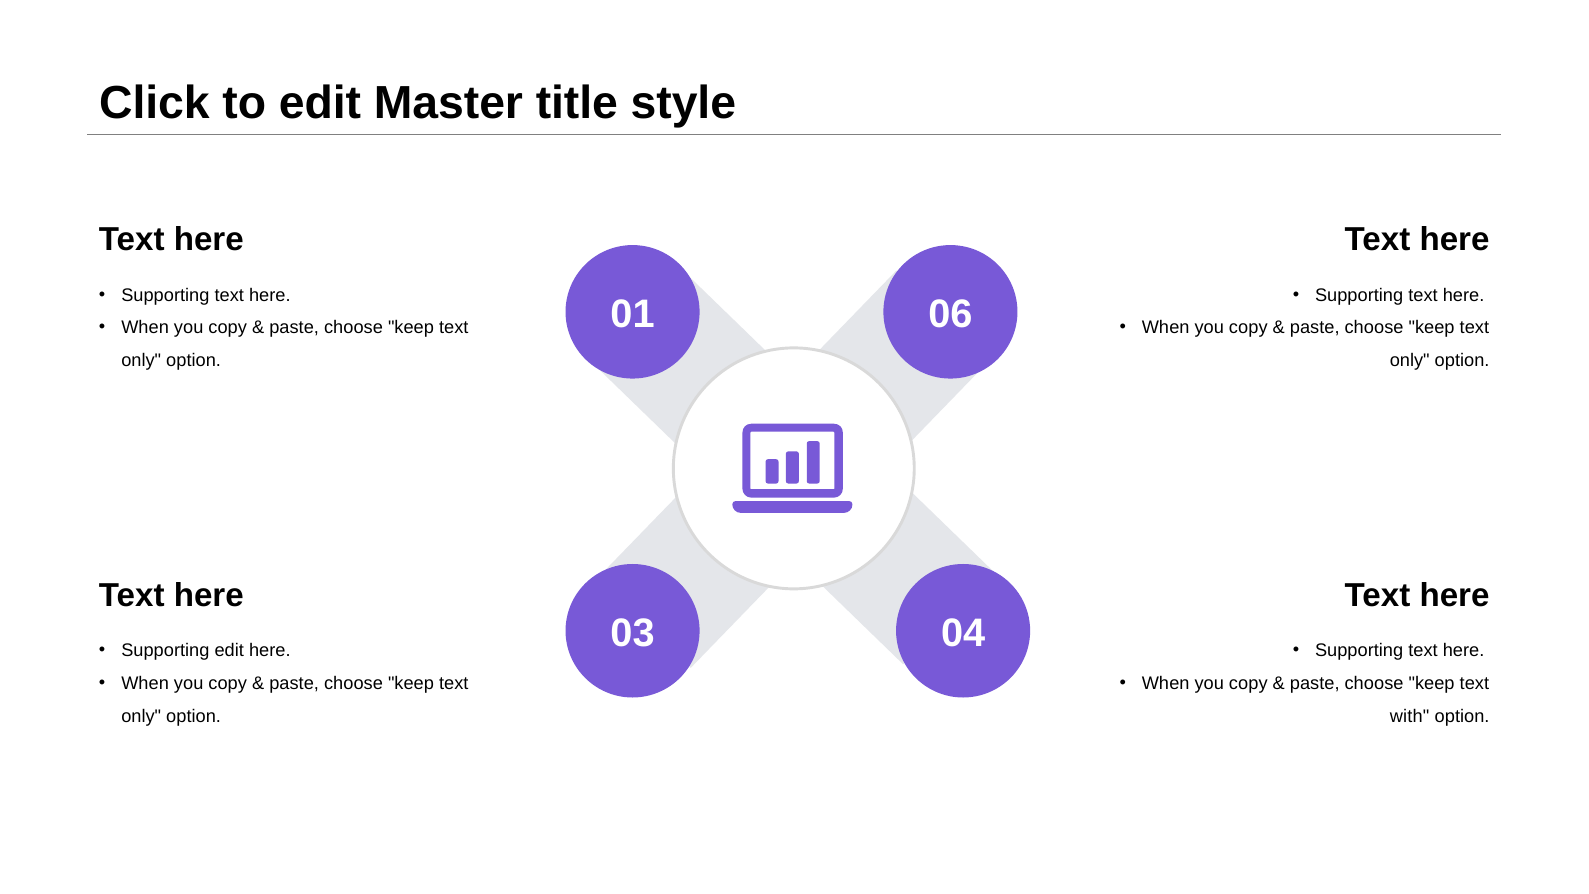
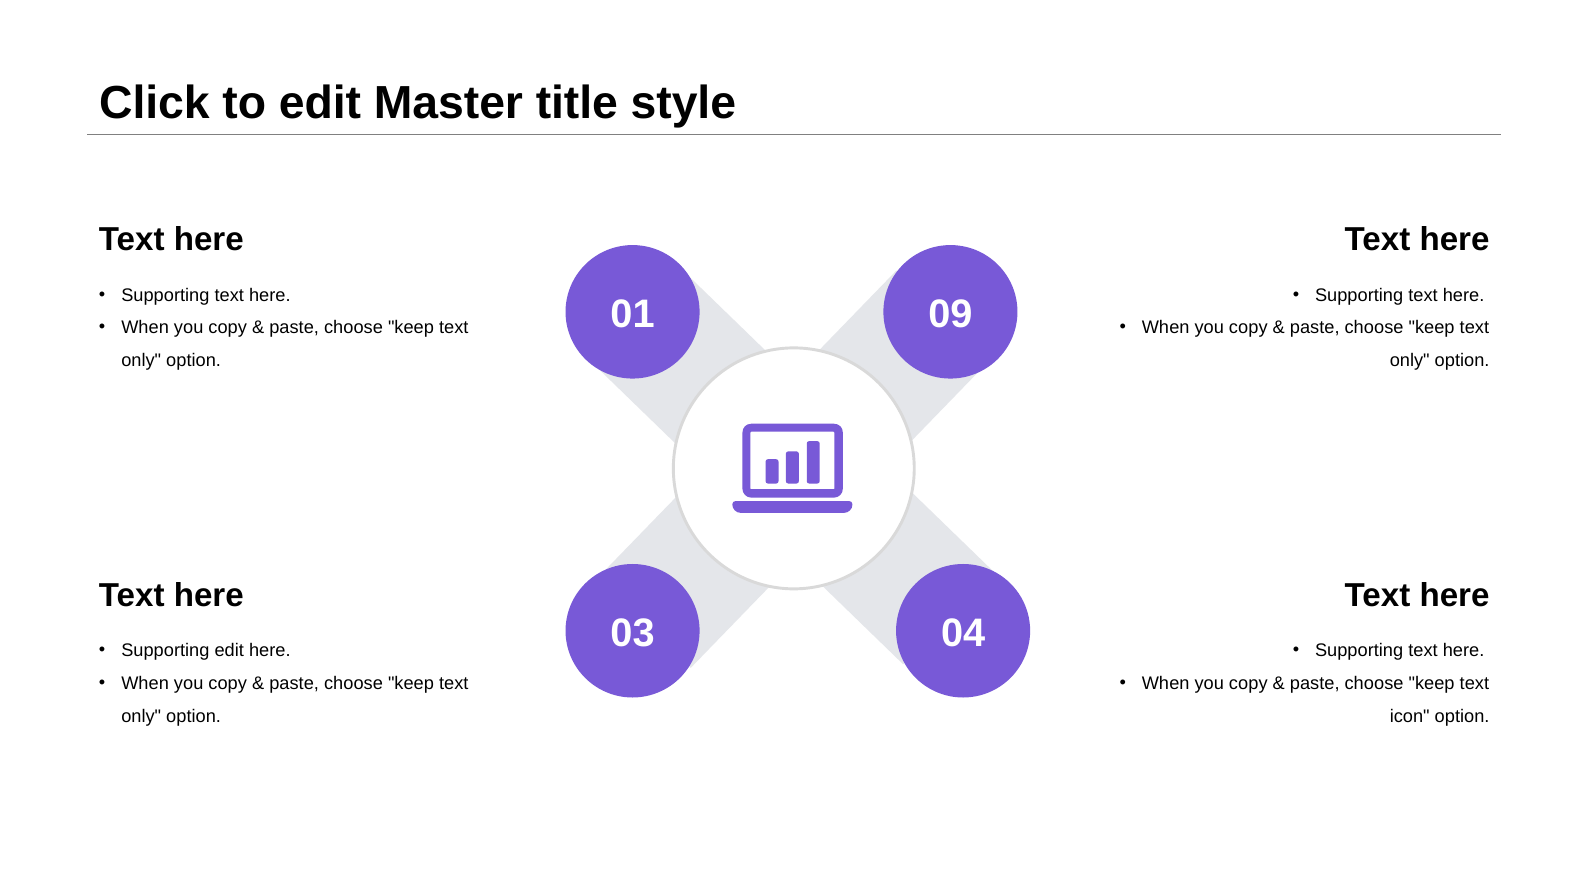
06: 06 -> 09
with: with -> icon
